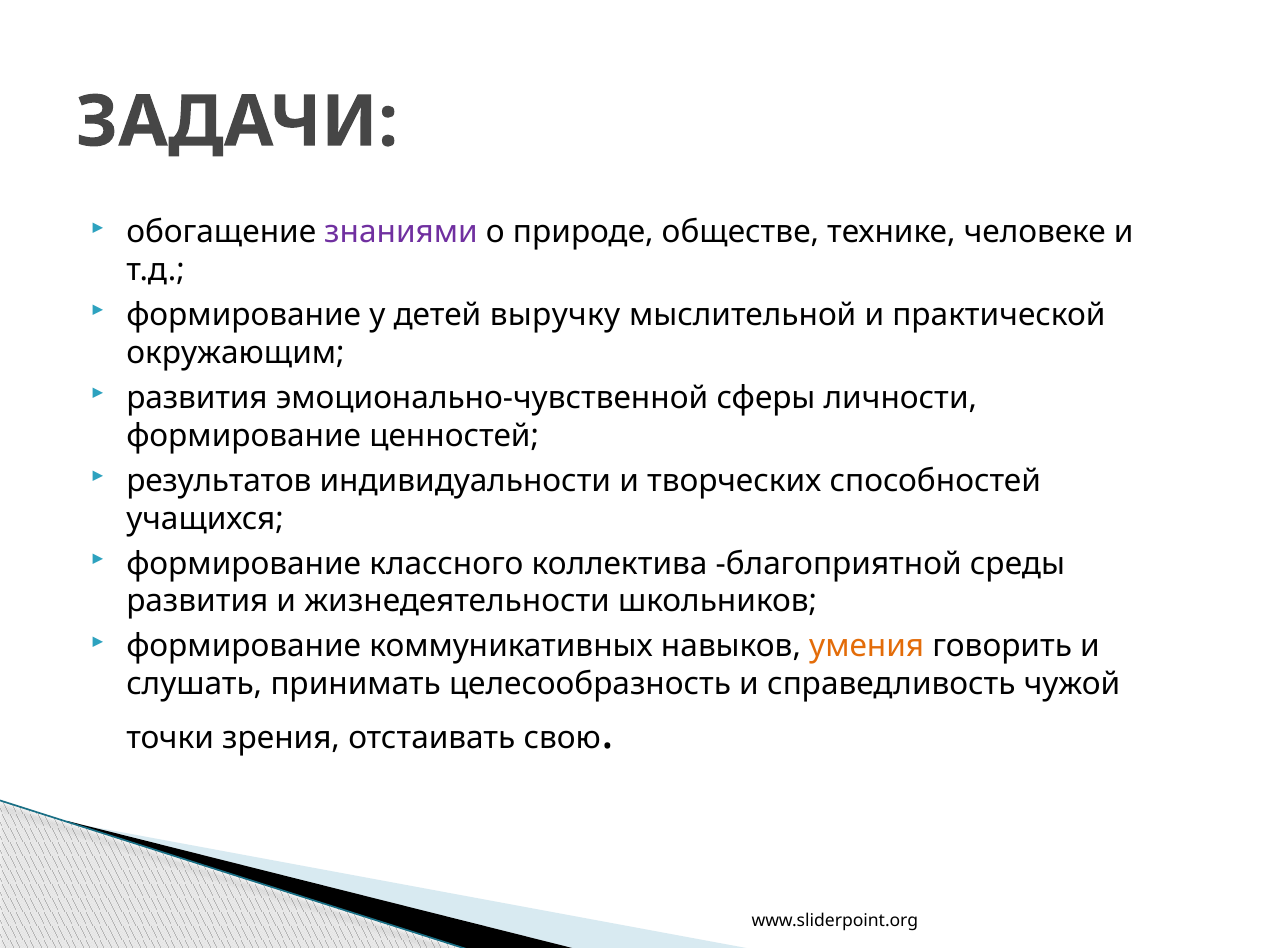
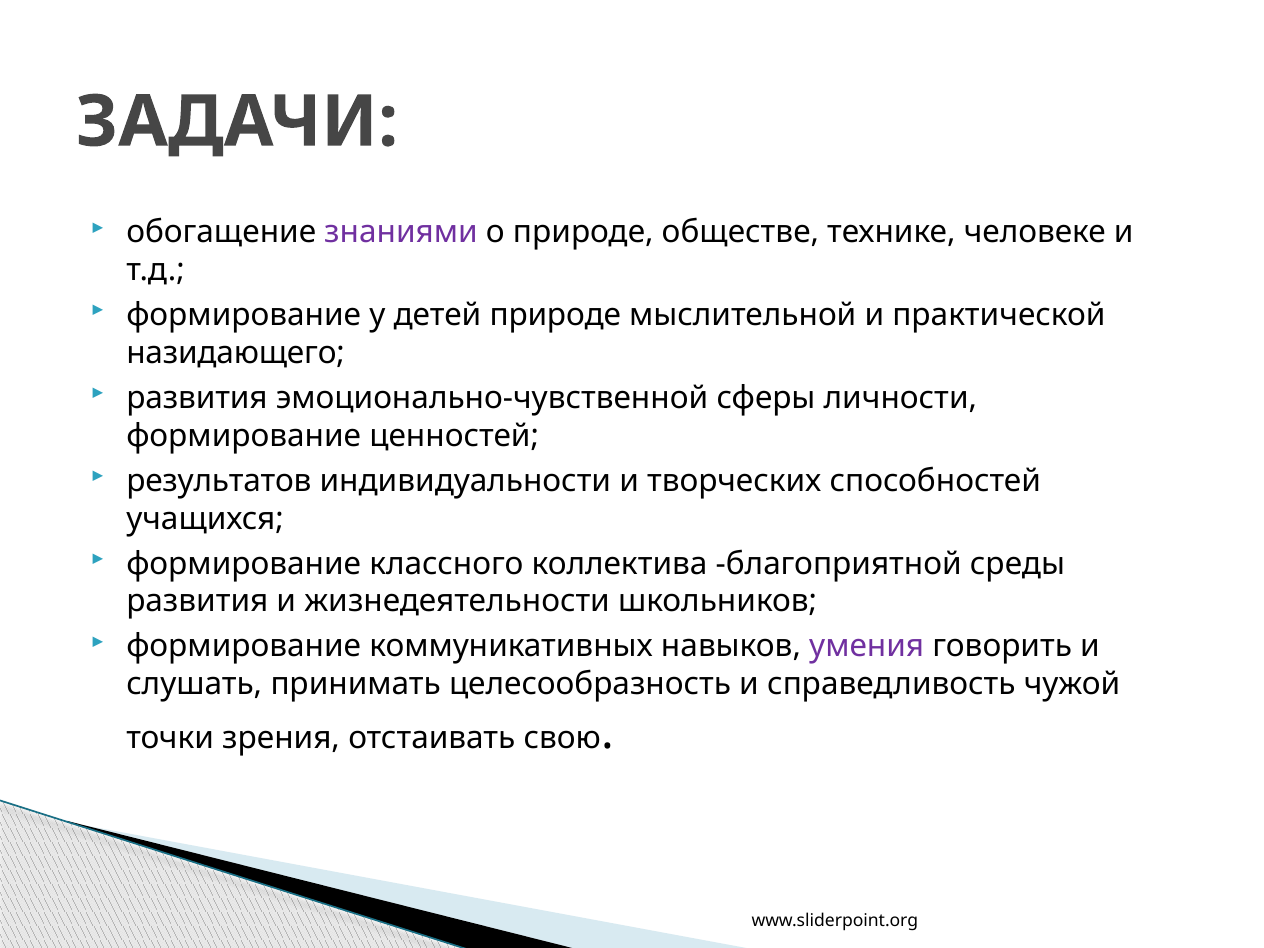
детей выручку: выручку -> природе
окружающим: окружающим -> назидающего
умения colour: orange -> purple
